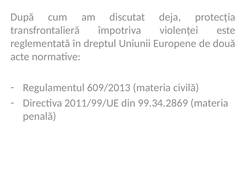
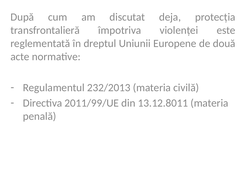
609/2013: 609/2013 -> 232/2013
99.34.2869: 99.34.2869 -> 13.12.8011
